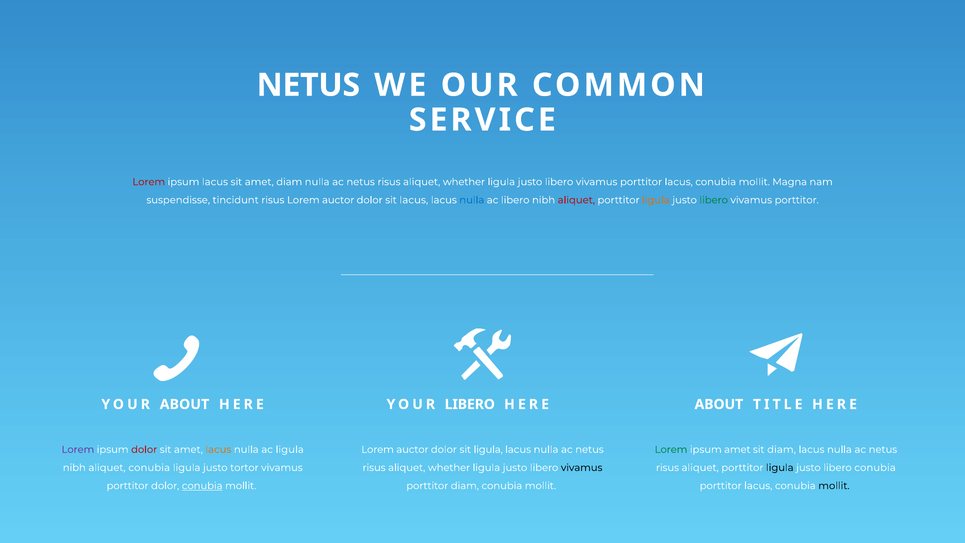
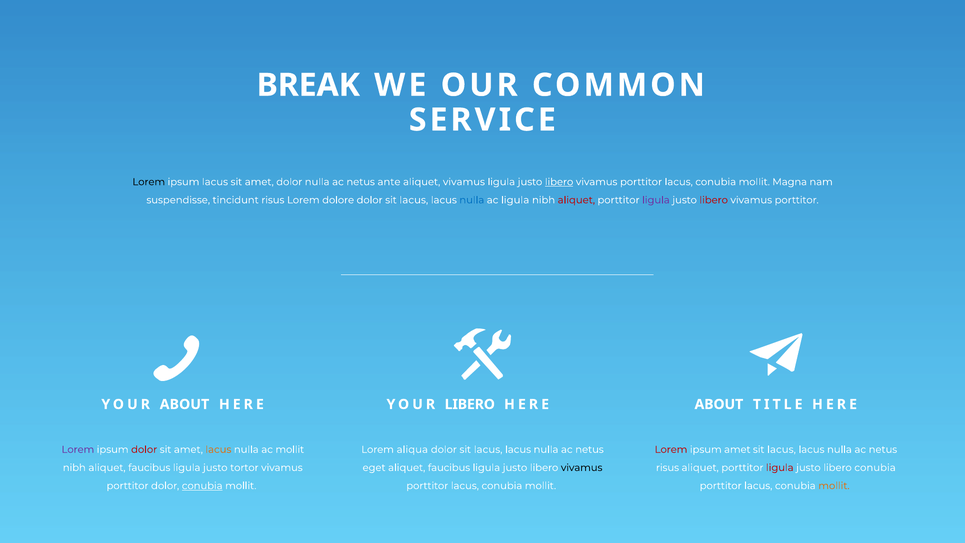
NETUS at (308, 85): NETUS -> BREAK
Lorem at (149, 182) colour: red -> black
amet diam: diam -> dolor
risus at (389, 182): risus -> ante
whether at (464, 182): whether -> vivamus
libero at (559, 182) underline: none -> present
auctor at (338, 200): auctor -> dolore
ac libero: libero -> ligula
ligula at (656, 200) colour: orange -> purple
libero at (714, 200) colour: green -> red
ac ligula: ligula -> mollit
auctor at (412, 449): auctor -> aliqua
ligula at (488, 449): ligula -> lacus
Lorem at (671, 449) colour: green -> red
diam at (782, 449): diam -> lacus
nibh aliquet conubia: conubia -> faucibus
risus at (374, 467): risus -> eget
whether at (449, 467): whether -> faucibus
ligula at (780, 467) colour: black -> red
diam at (465, 486): diam -> lacus
mollit at (834, 486) colour: black -> orange
